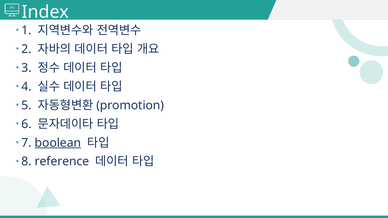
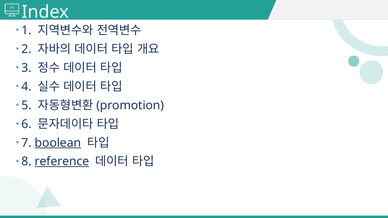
reference underline: none -> present
